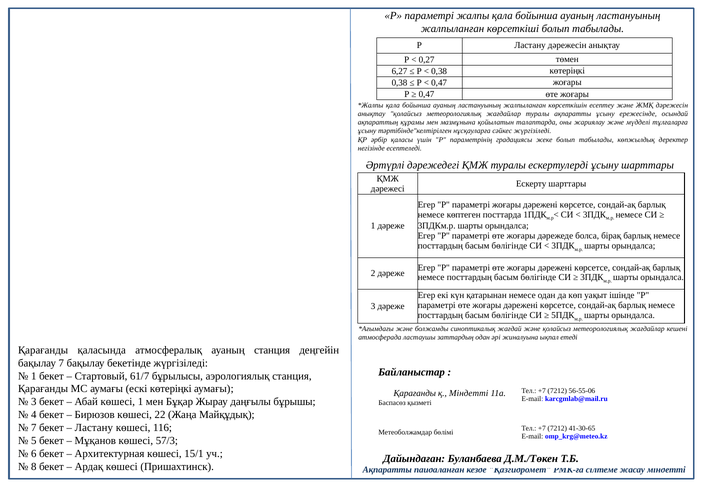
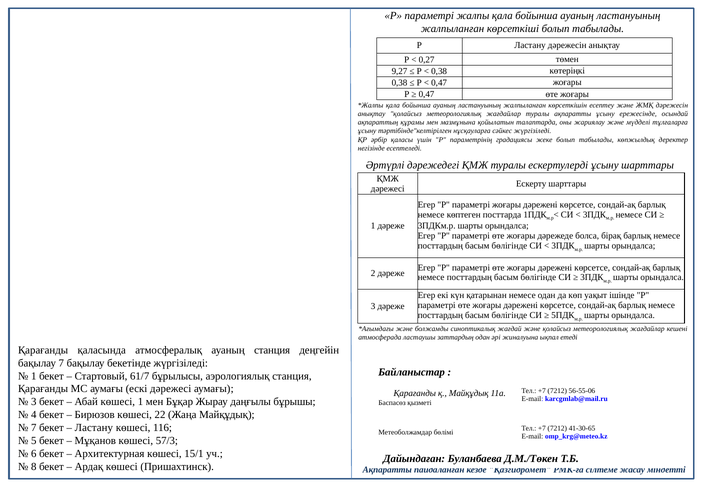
6,27: 6,27 -> 9,27
ескі көтеріңкі: көтеріңкі -> дәрежесі
қ Міндетті: Міндетті -> Майқұдық
